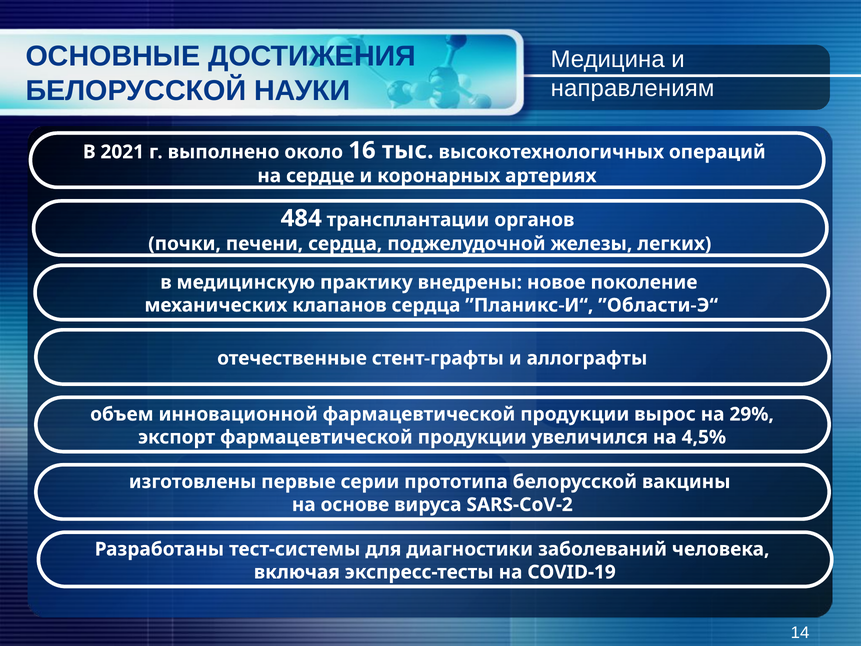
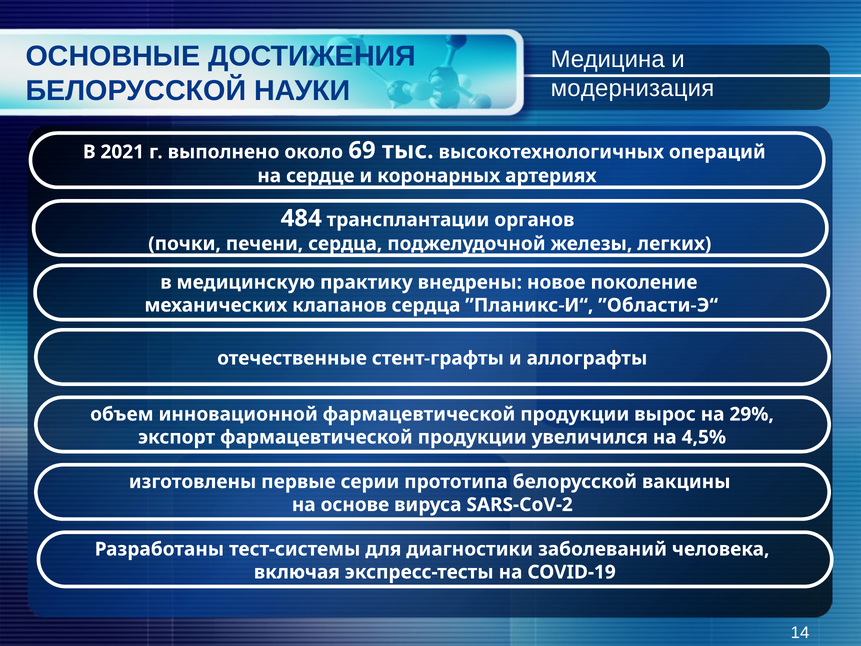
направлениям: направлениям -> модернизация
16: 16 -> 69
